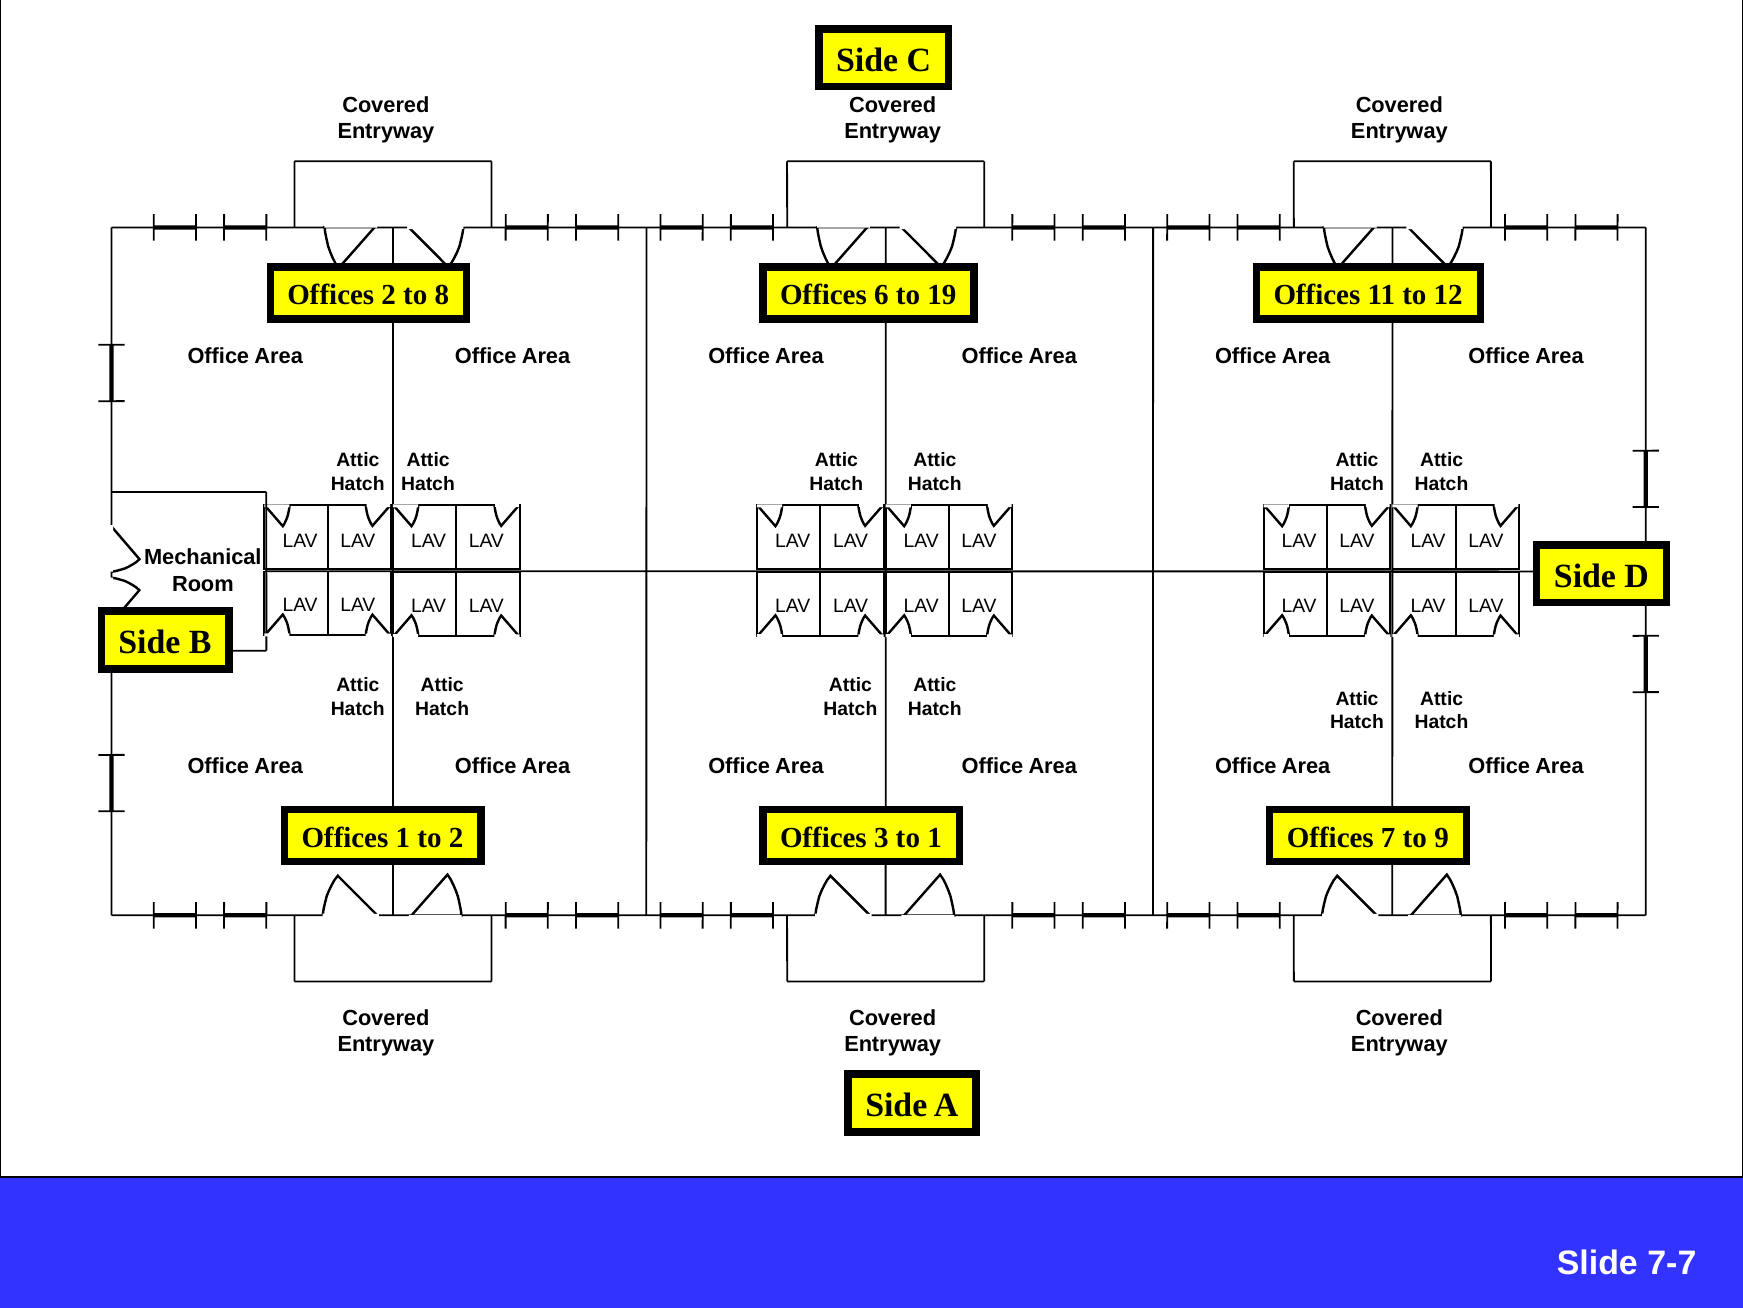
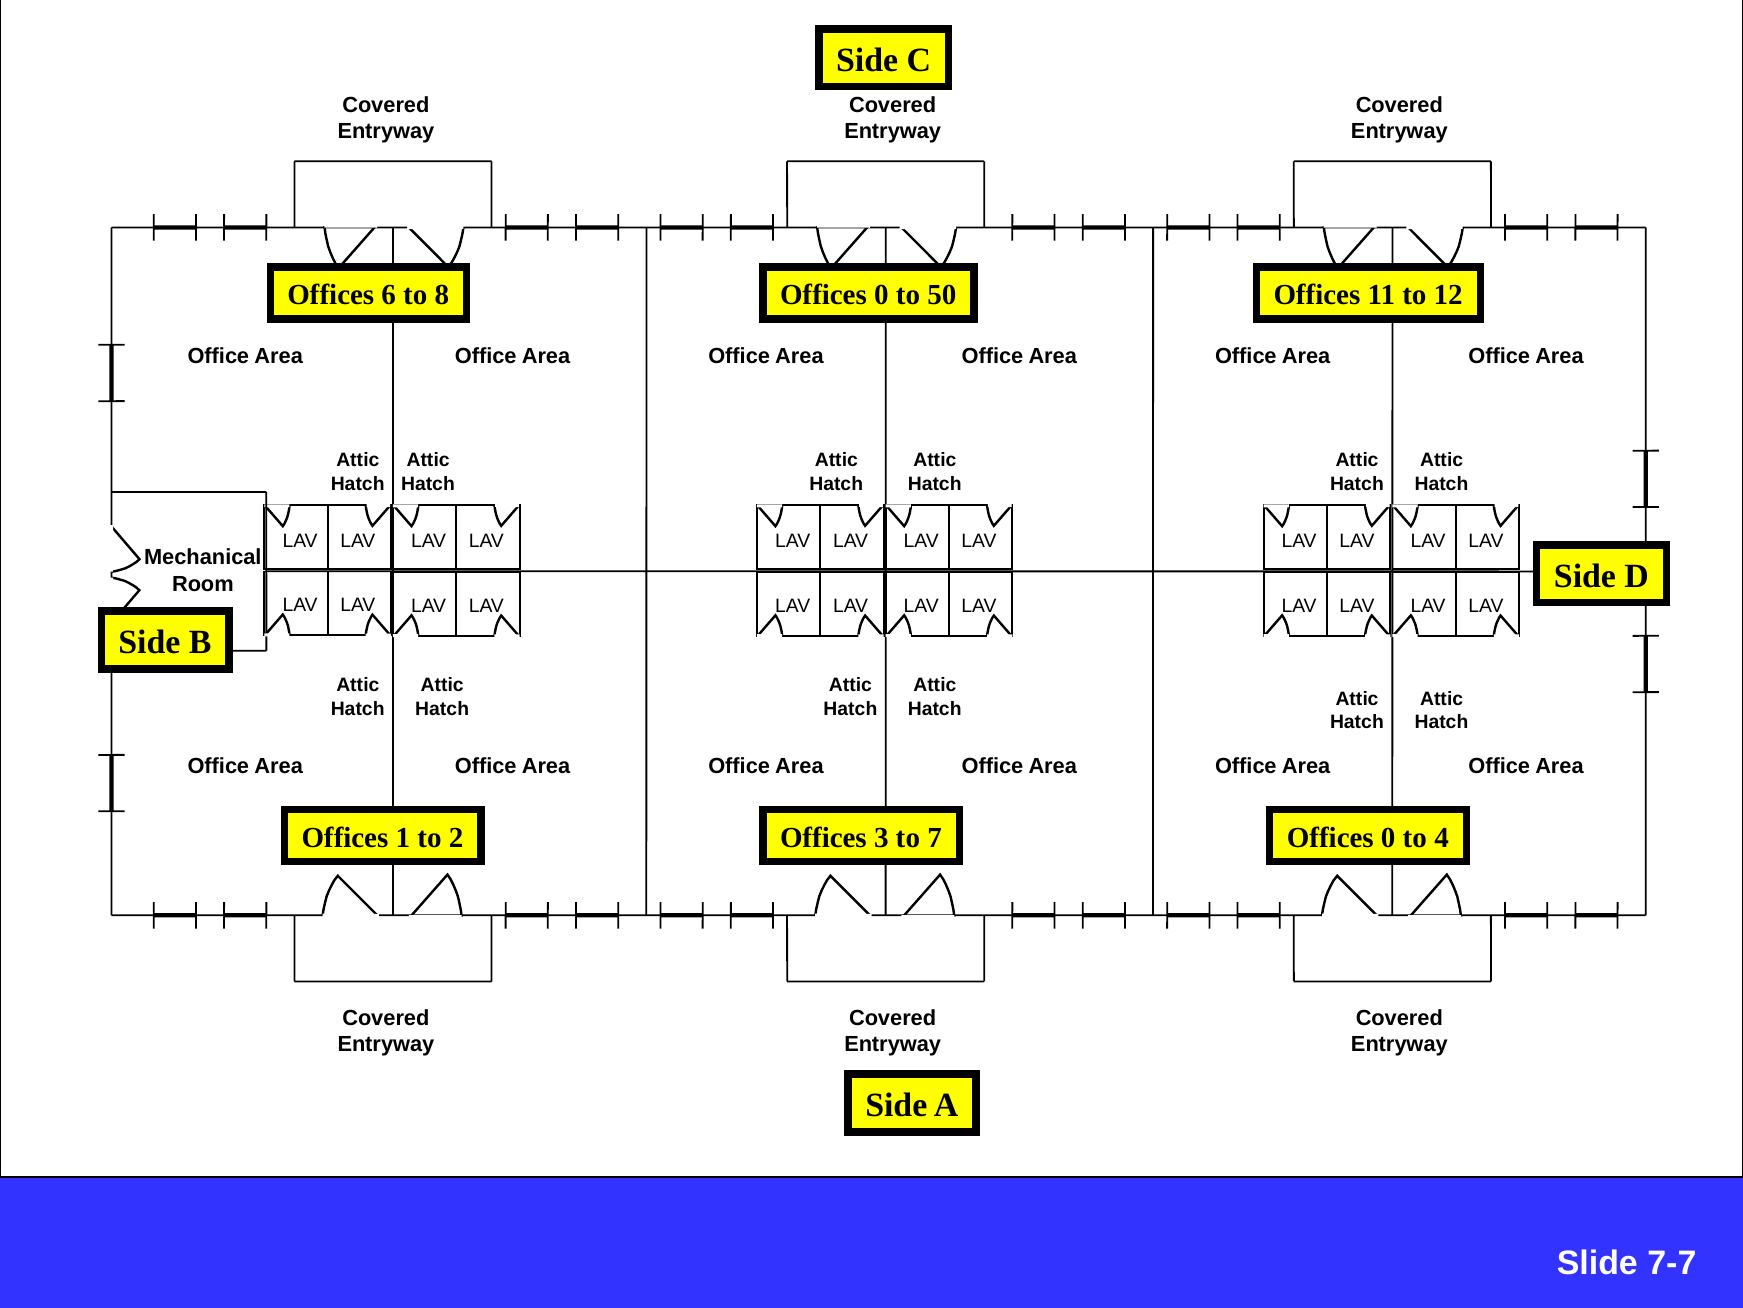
Offices 2: 2 -> 6
6 at (881, 295): 6 -> 0
19: 19 -> 50
to 1: 1 -> 7
7 at (1388, 837): 7 -> 0
9: 9 -> 4
